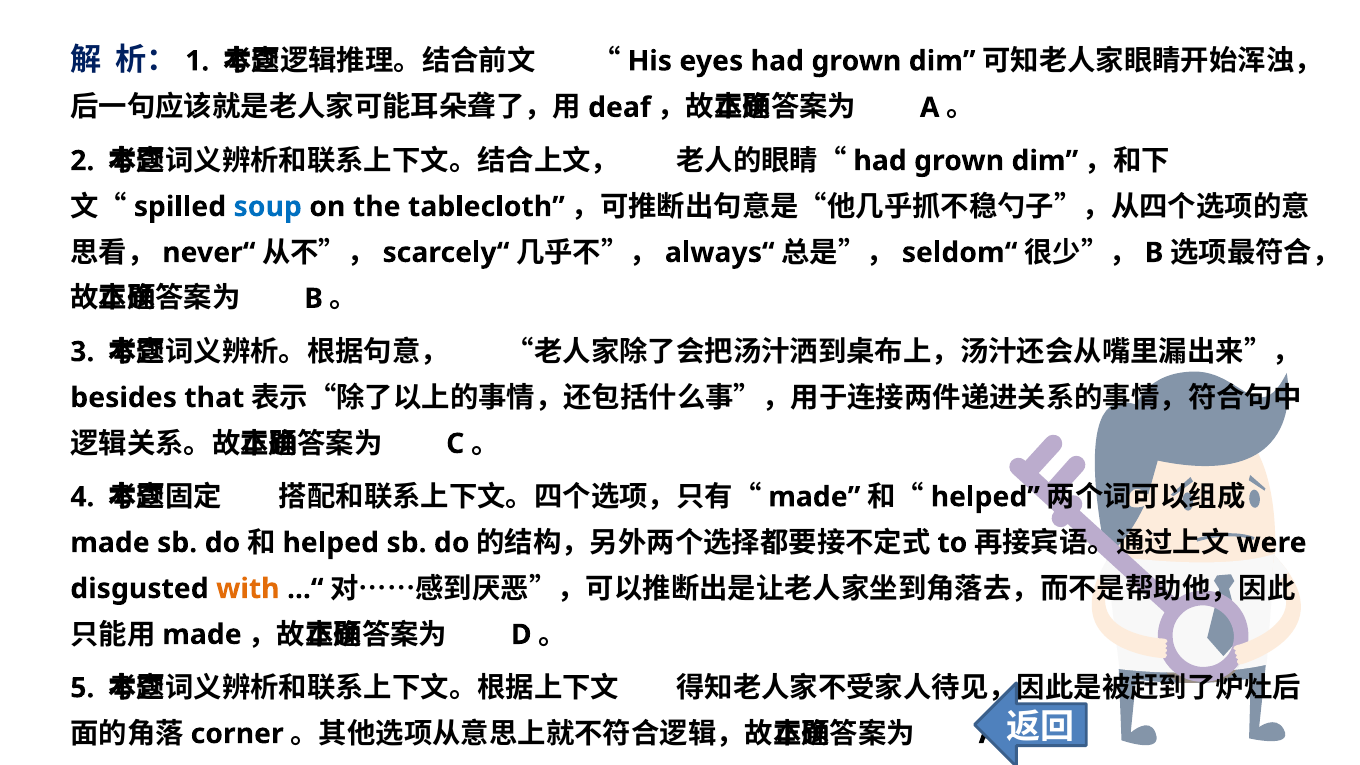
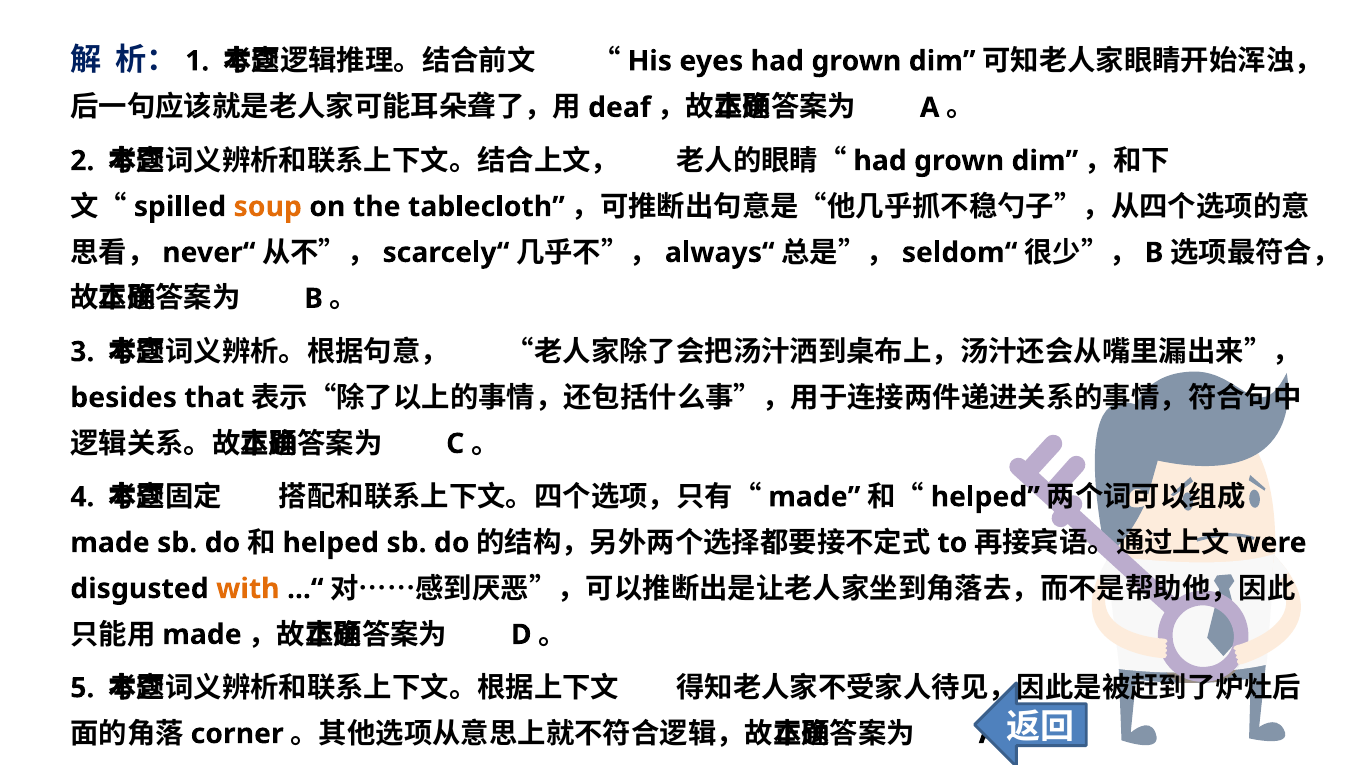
soup colour: blue -> orange
